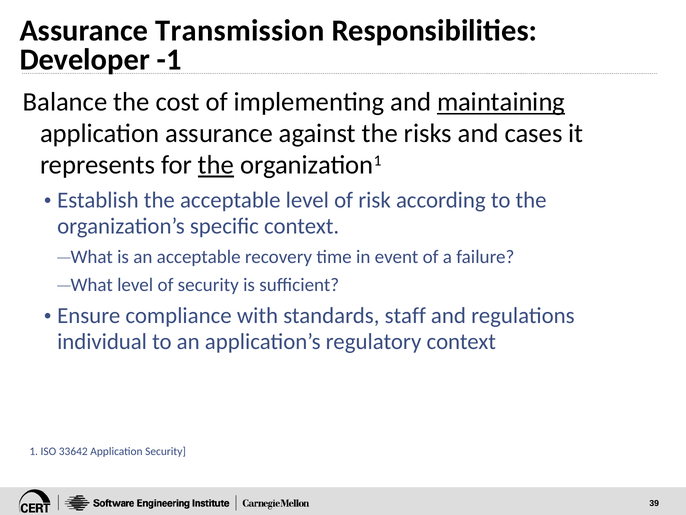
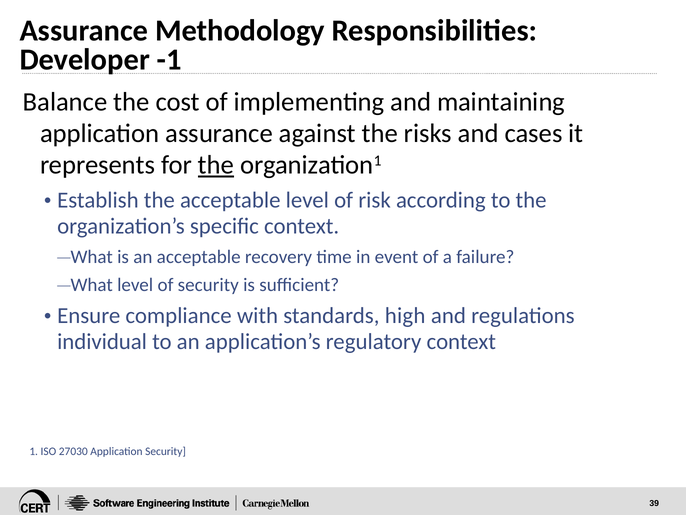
Transmission: Transmission -> Methodology
maintaining underline: present -> none
staff: staff -> high
33642: 33642 -> 27030
